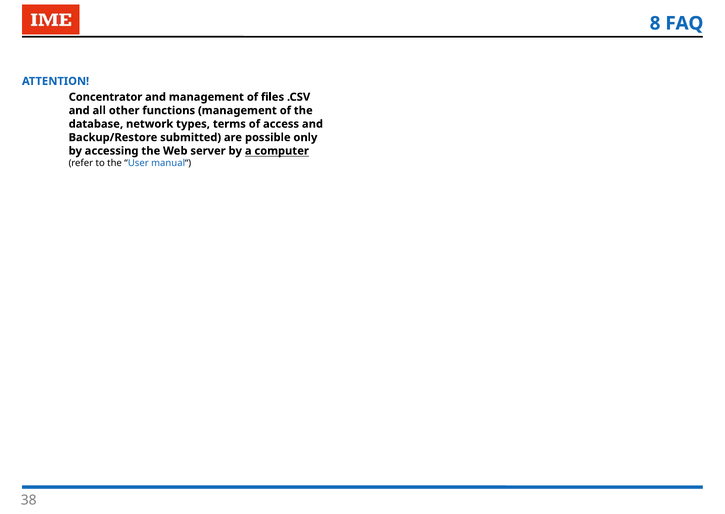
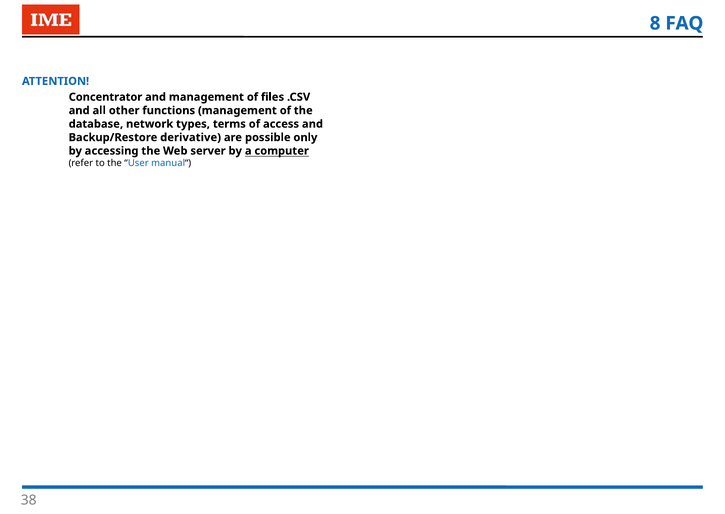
submitted: submitted -> derivative
